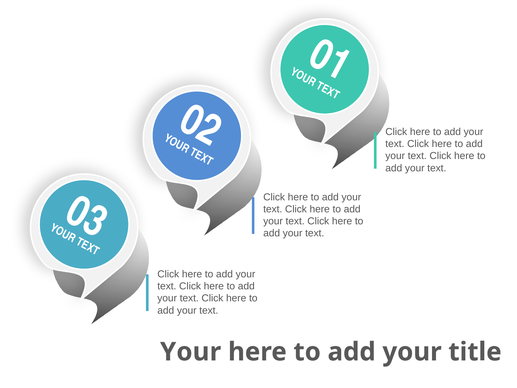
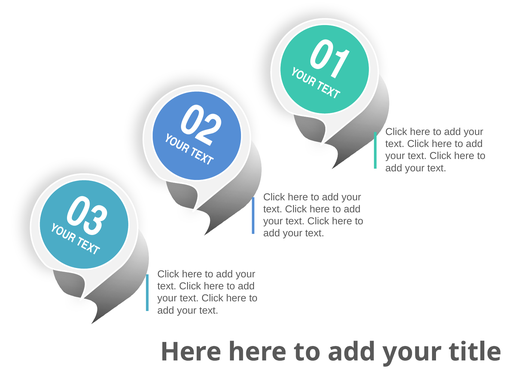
Your at (191, 352): Your -> Here
